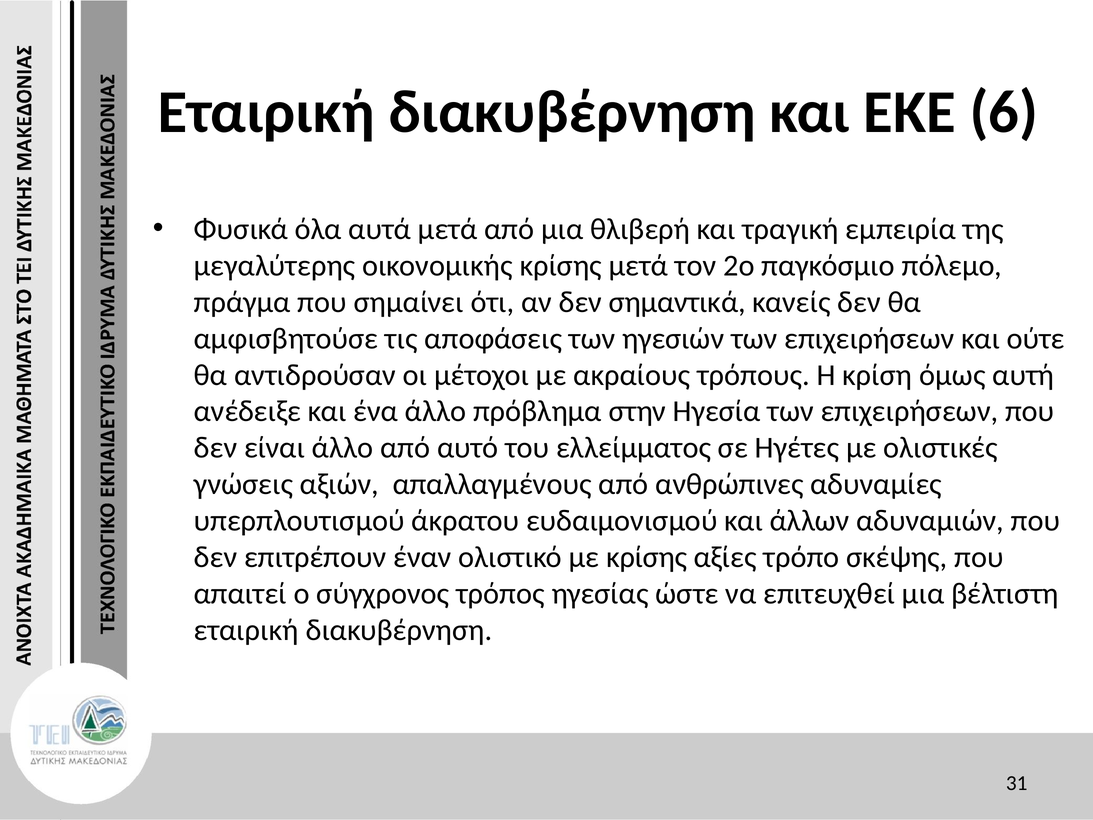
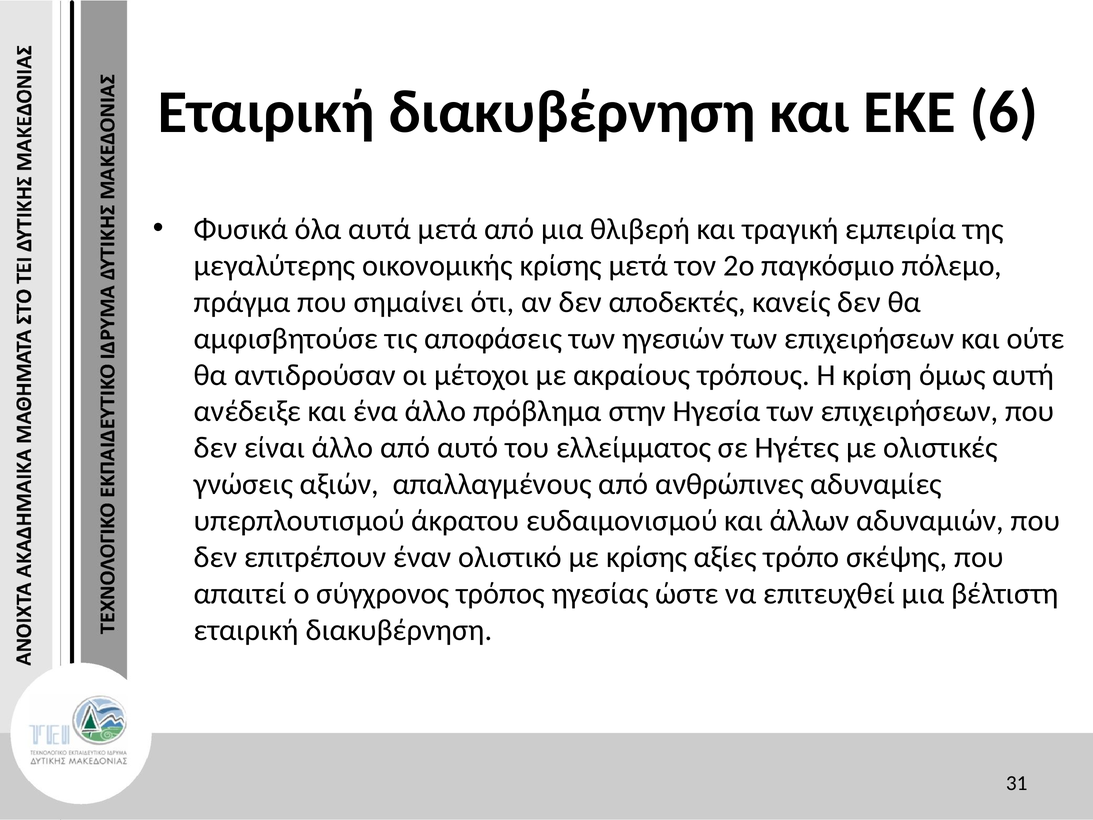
σημαντικά: σημαντικά -> αποδεκτές
